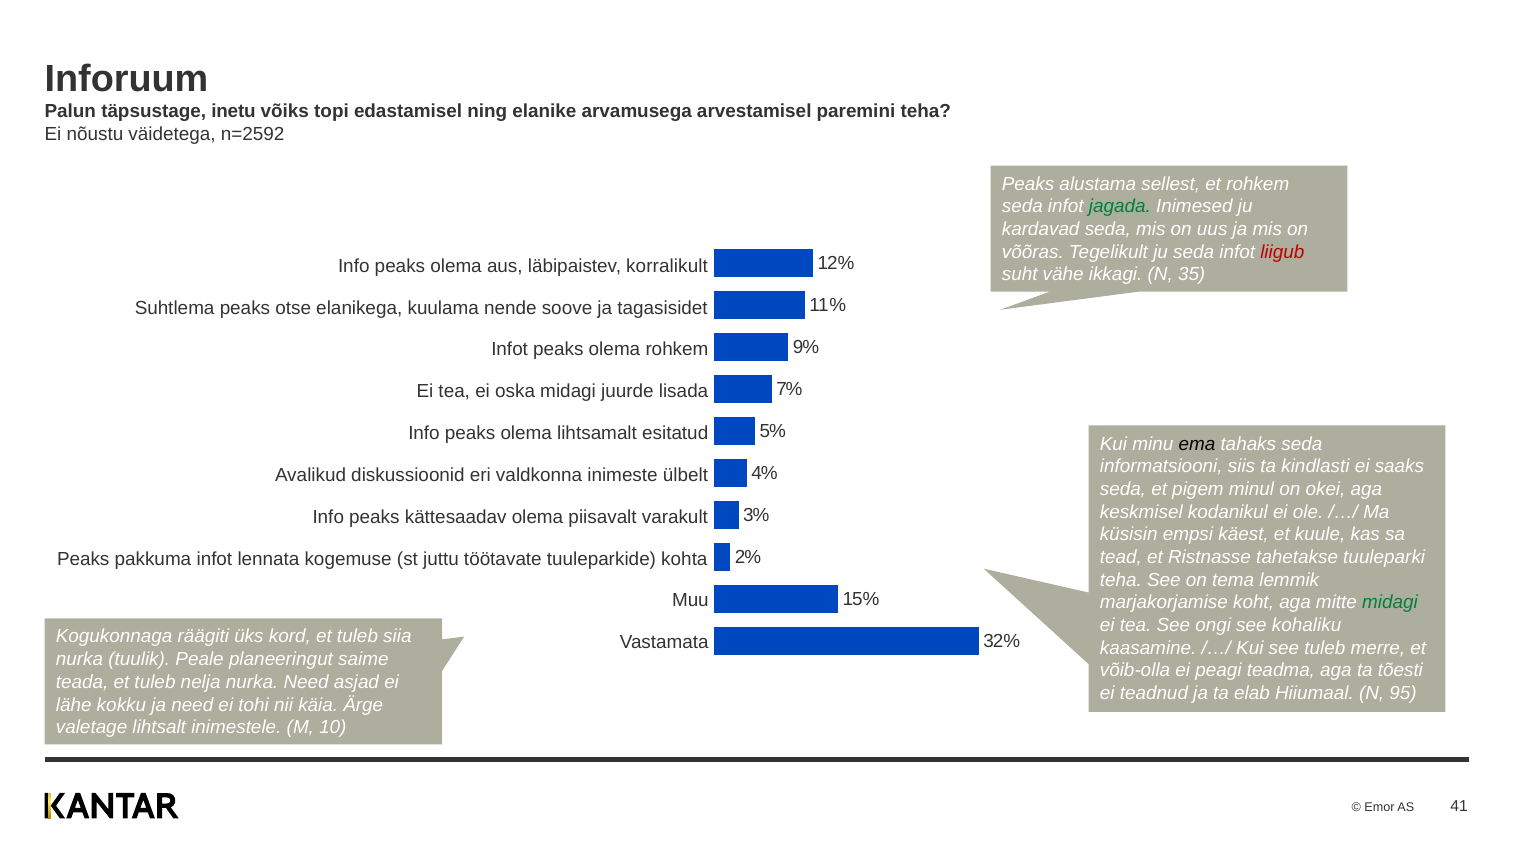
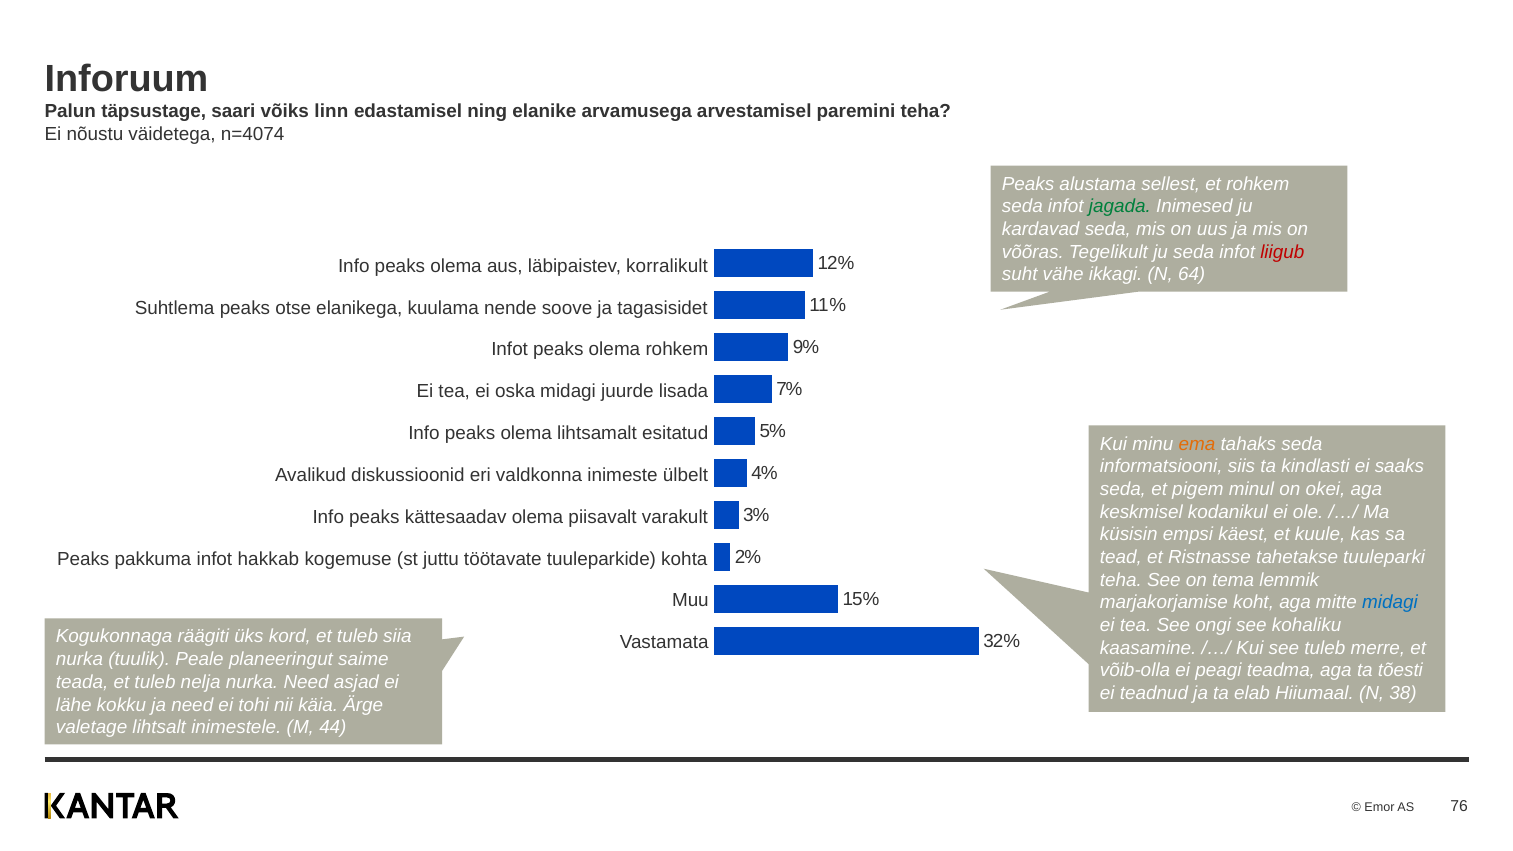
inetu: inetu -> saari
topi: topi -> linn
n=2592: n=2592 -> n=4074
35: 35 -> 64
ema colour: black -> orange
lennata: lennata -> hakkab
midagi at (1390, 603) colour: green -> blue
95: 95 -> 38
10: 10 -> 44
41: 41 -> 76
